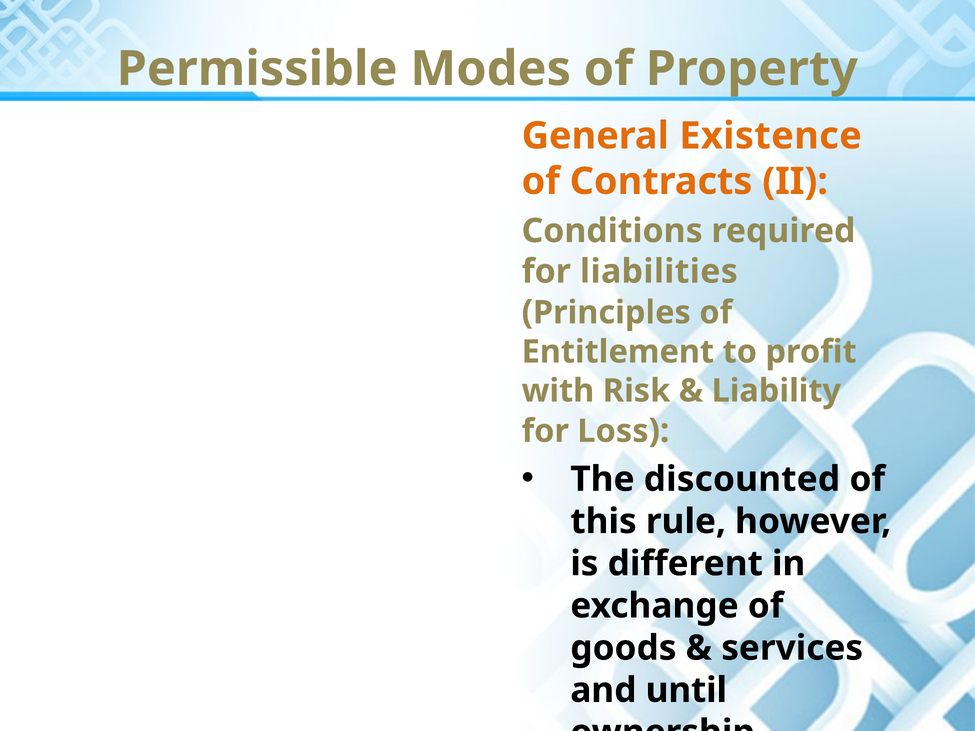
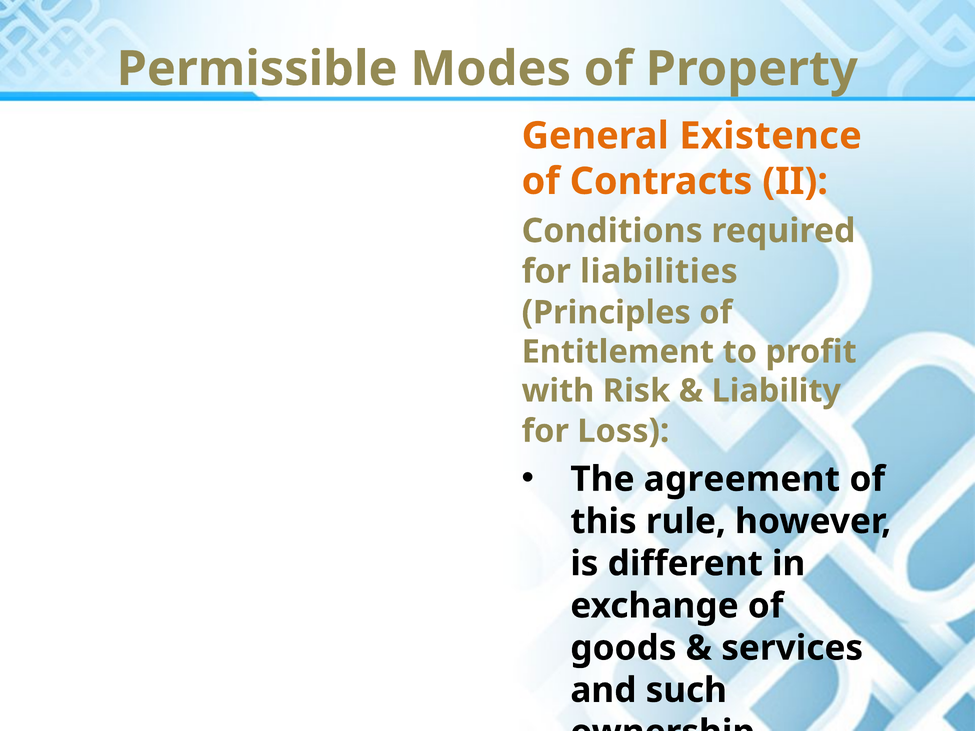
discounted: discounted -> agreement
until: until -> such
